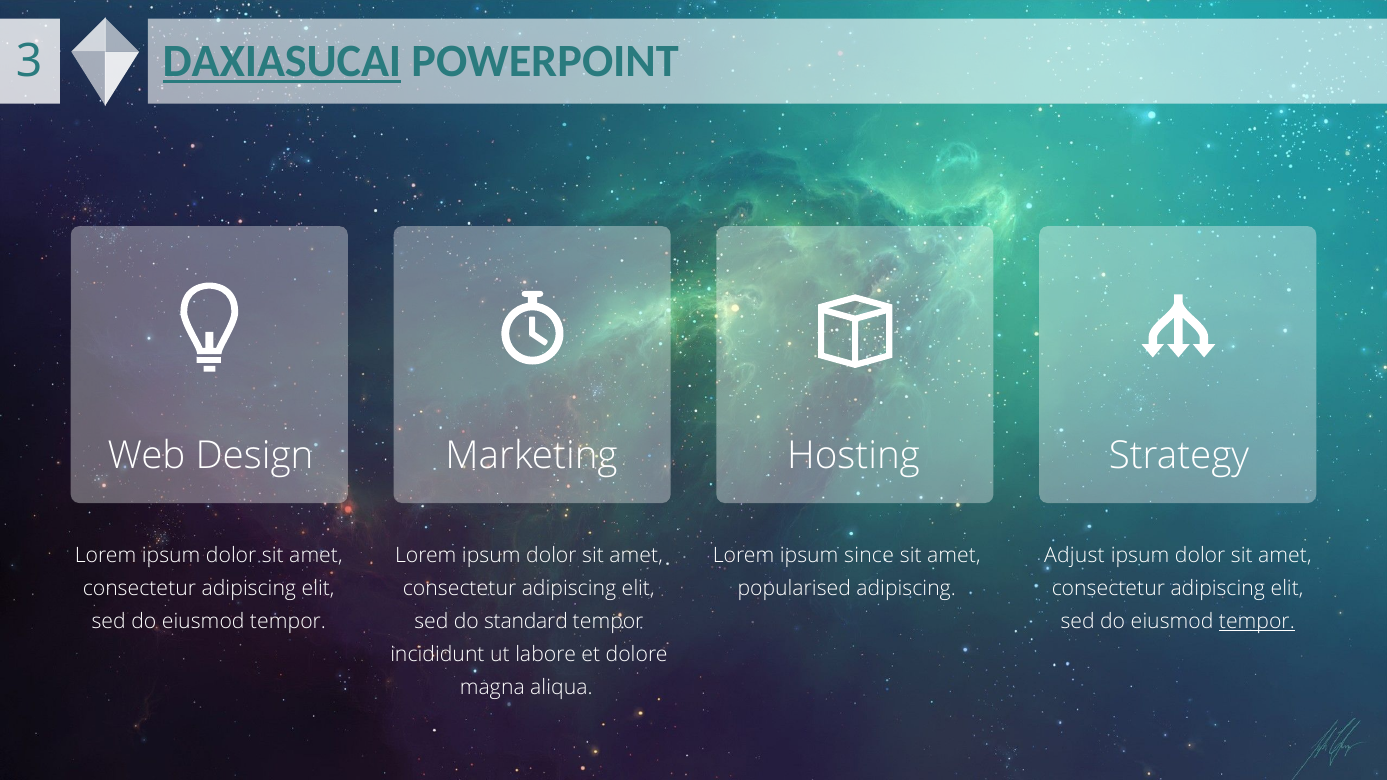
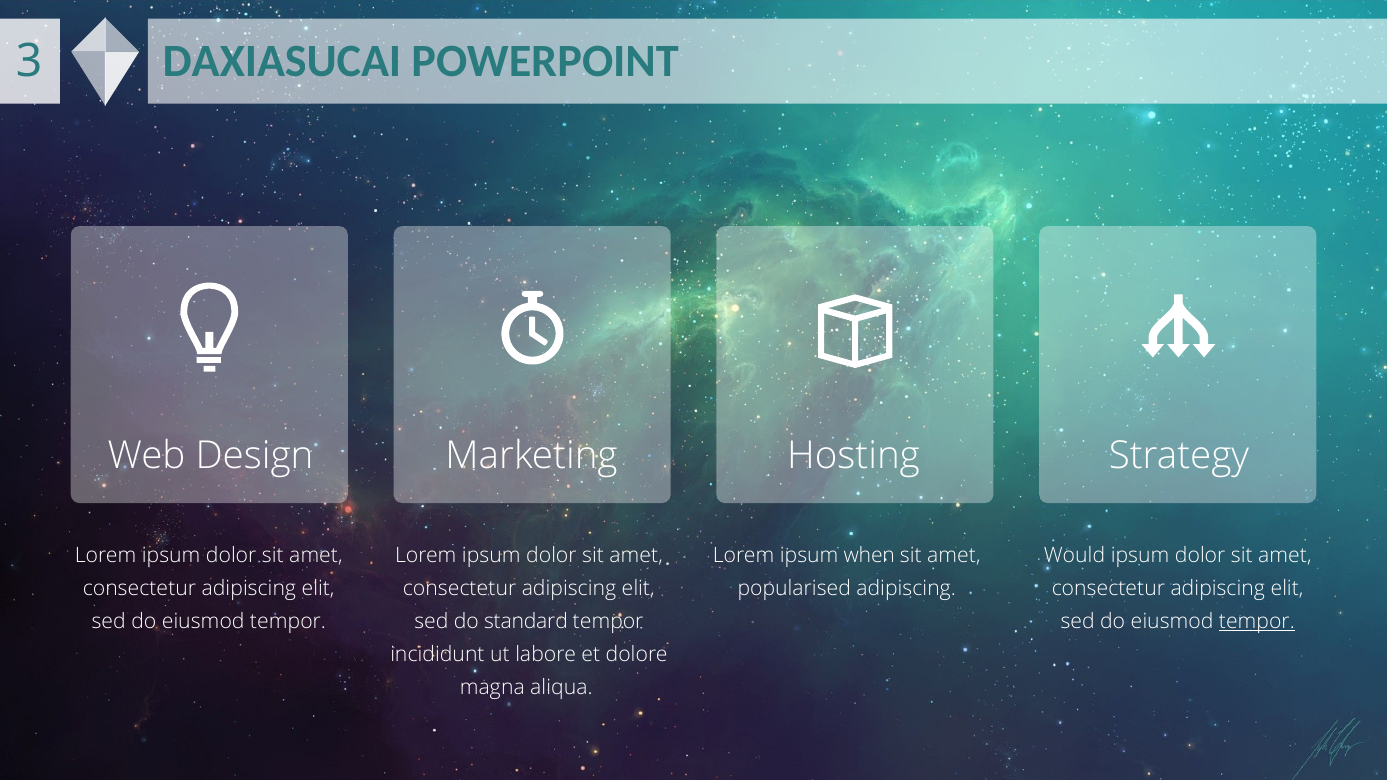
DAXIASUCAI underline: present -> none
since: since -> when
Adjust: Adjust -> Would
